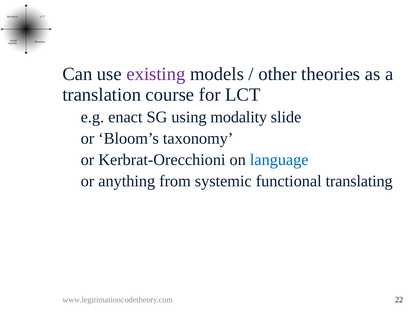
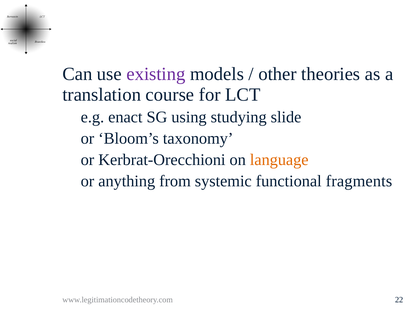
modality: modality -> studying
language colour: blue -> orange
translating: translating -> fragments
